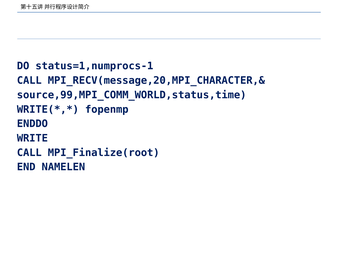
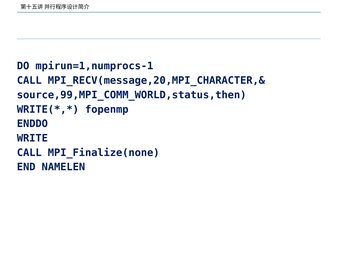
status=1,numprocs-1: status=1,numprocs-1 -> mpirun=1,numprocs-1
source,99,MPI_COMM_WORLD,status,time: source,99,MPI_COMM_WORLD,status,time -> source,99,MPI_COMM_WORLD,status,then
MPI_Finalize(root: MPI_Finalize(root -> MPI_Finalize(none
